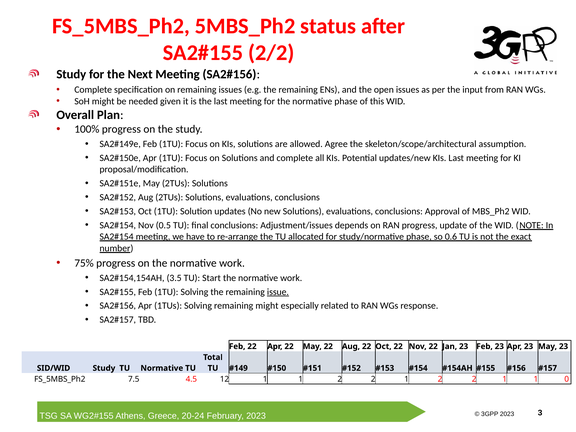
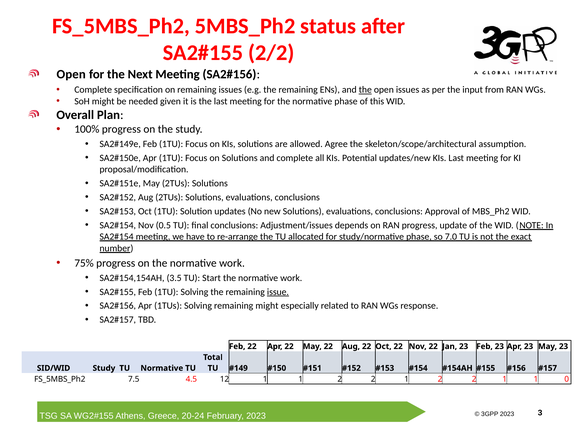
Study at (71, 74): Study -> Open
the at (365, 90) underline: none -> present
0.6: 0.6 -> 7.0
